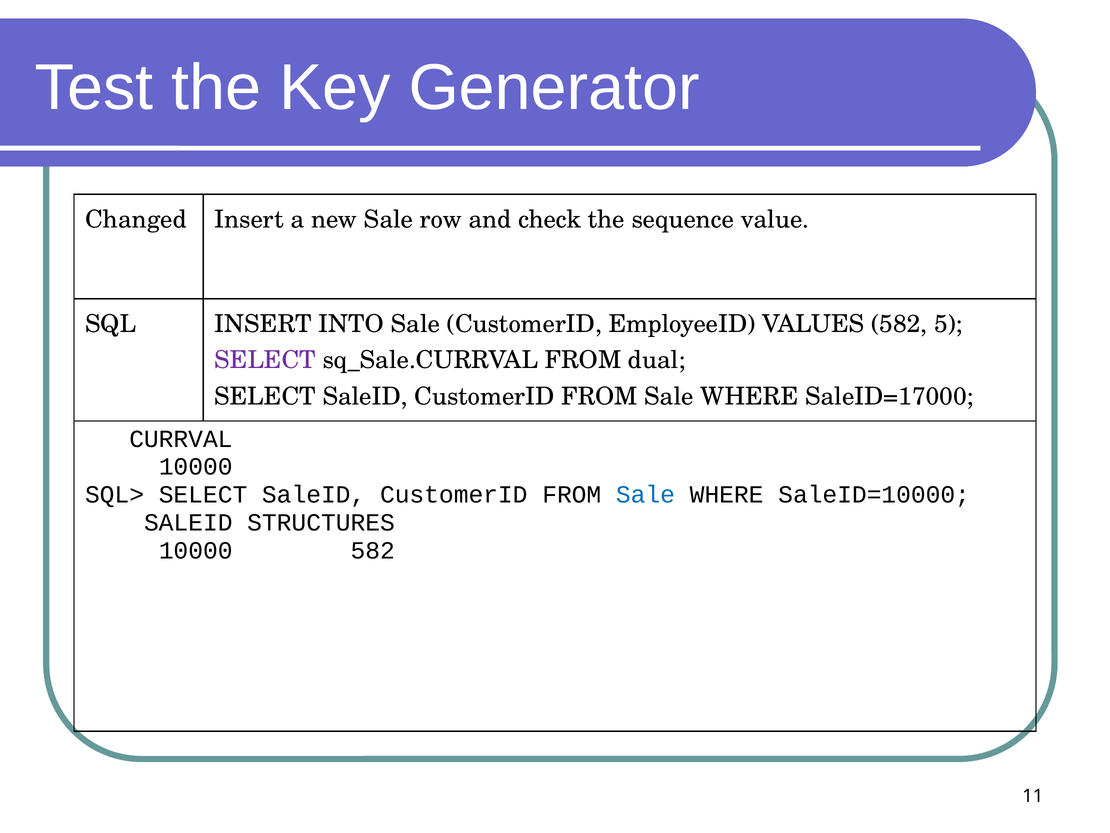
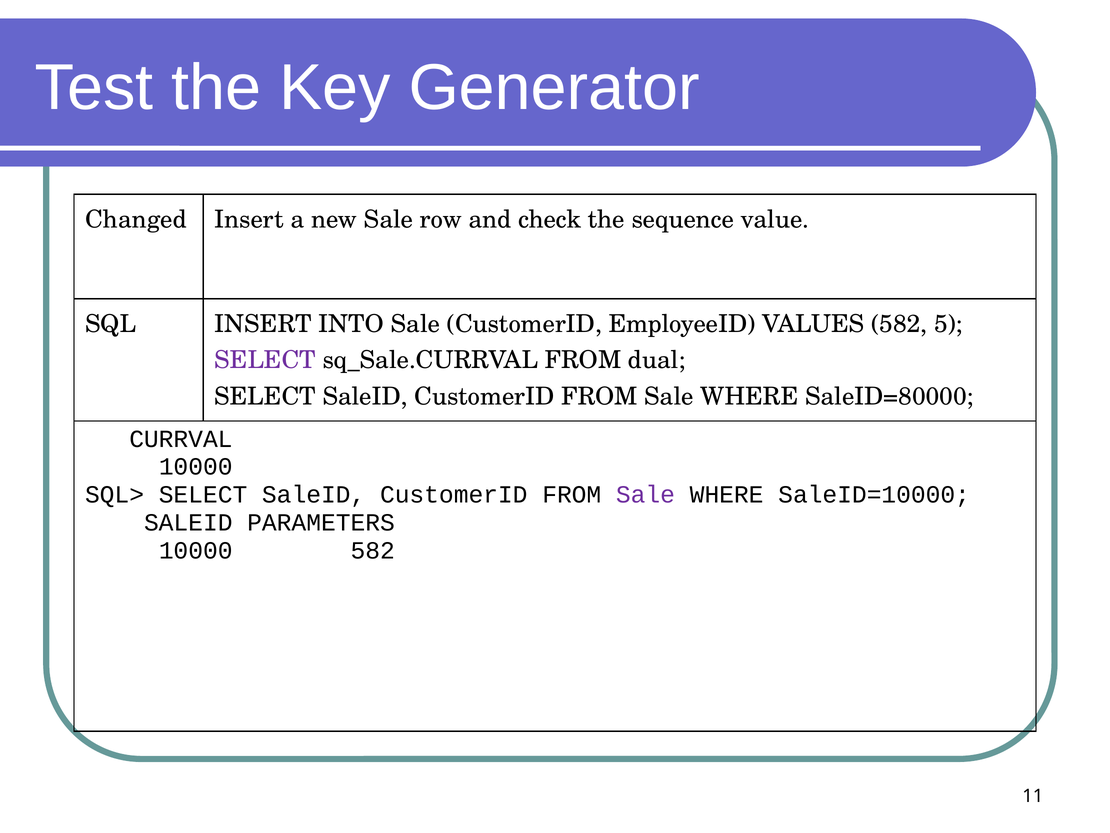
SaleID=17000: SaleID=17000 -> SaleID=80000
Sale at (646, 494) colour: blue -> purple
STRUCTURES: STRUCTURES -> PARAMETERS
